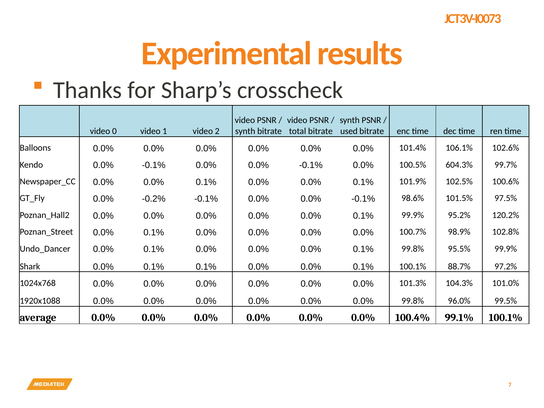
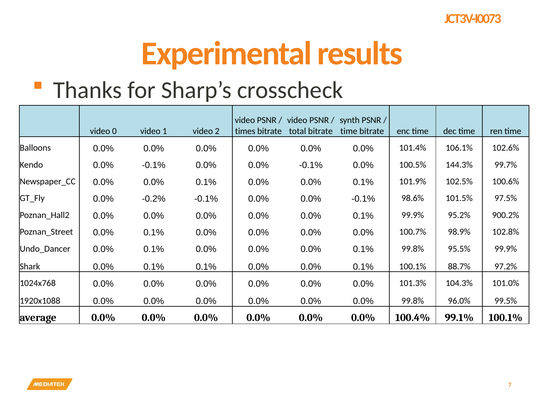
synth at (245, 131): synth -> times
used at (349, 131): used -> time
604.3%: 604.3% -> 144.3%
120.2%: 120.2% -> 900.2%
